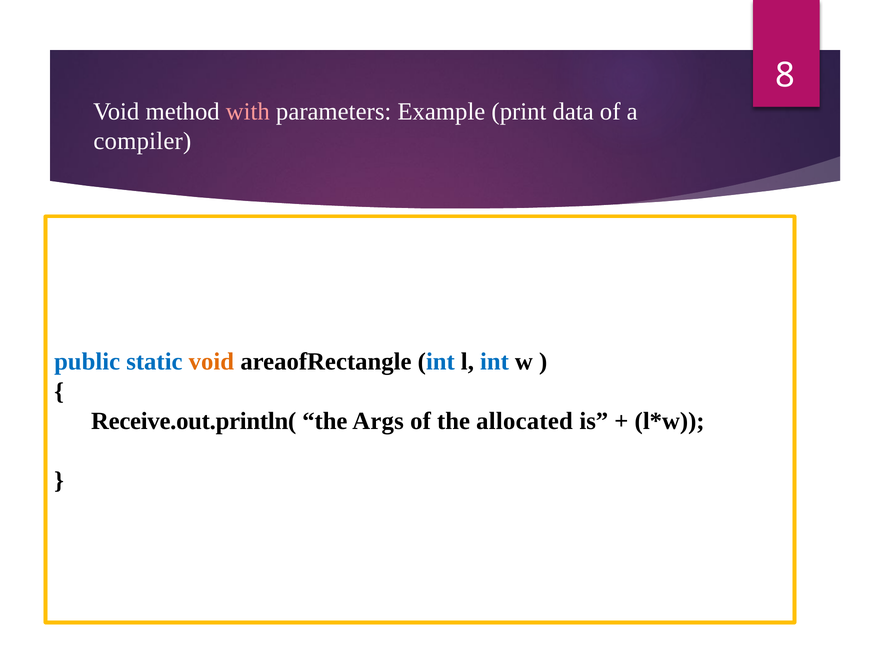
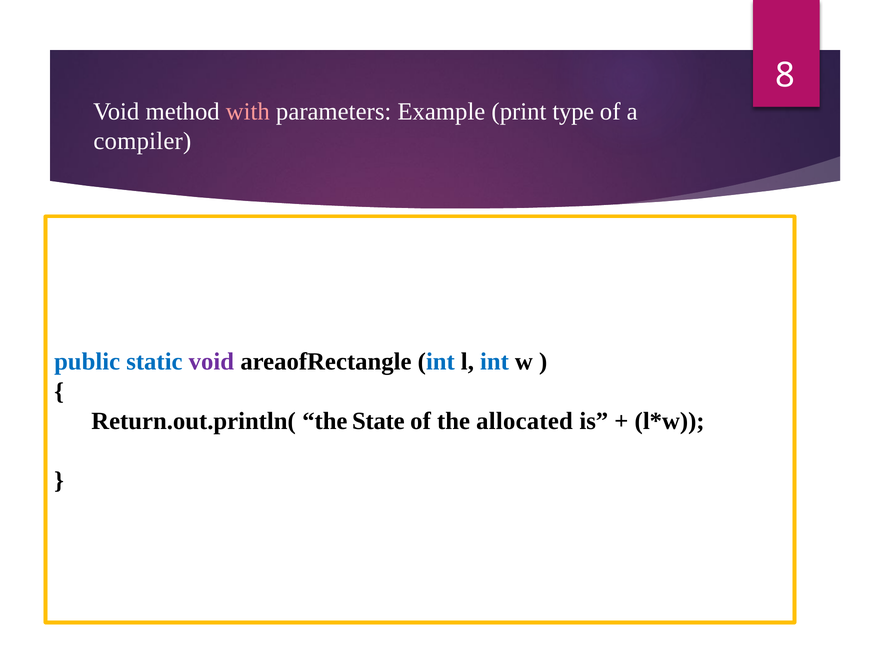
data: data -> type
void at (211, 362) colour: orange -> purple
Receive.out.println(: Receive.out.println( -> Return.out.println(
Args: Args -> State
